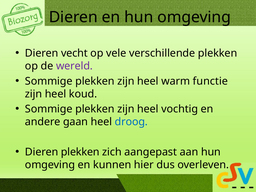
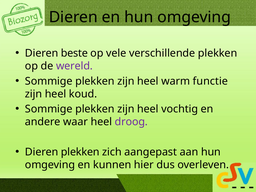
vecht: vecht -> beste
gaan: gaan -> waar
droog colour: blue -> purple
